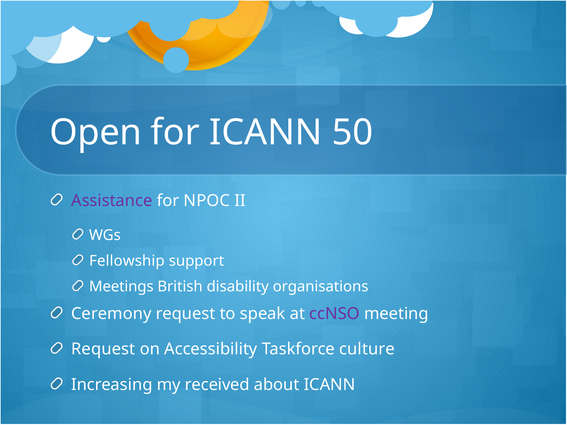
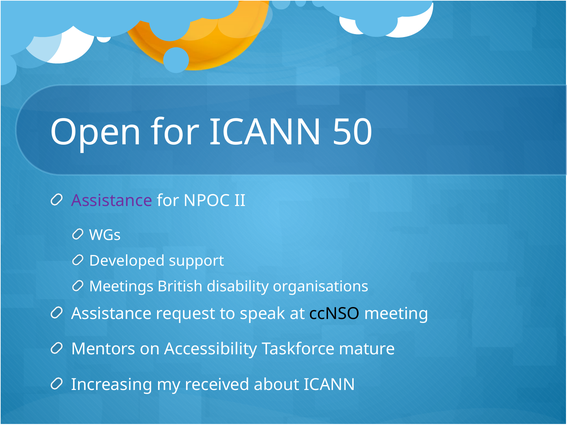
Fellowship: Fellowship -> Developed
Ceremony at (111, 314): Ceremony -> Assistance
ccNSO colour: purple -> black
Request at (103, 349): Request -> Mentors
culture: culture -> mature
